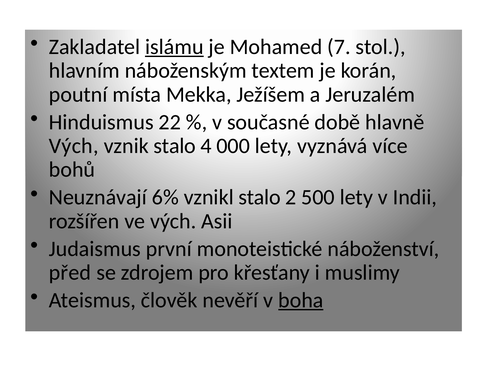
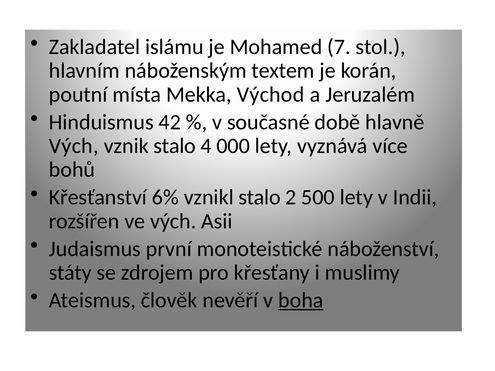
islámu underline: present -> none
Ježíšem: Ježíšem -> Východ
22: 22 -> 42
Neuznávají: Neuznávají -> Křesťanství
před: před -> státy
